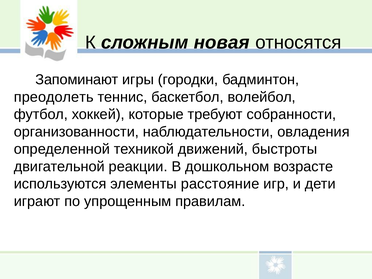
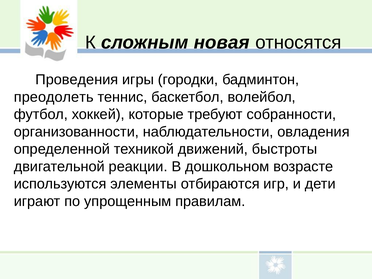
Запоминают: Запоминают -> Проведения
расстояние: расстояние -> отбираются
